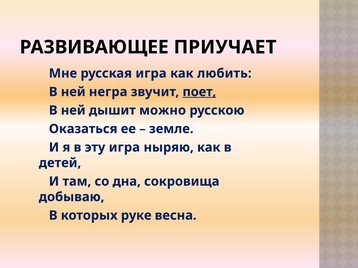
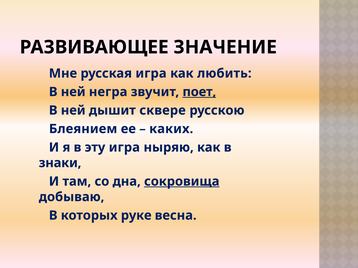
ПРИУЧАЕТ: ПРИУЧАЕТ -> ЗНАЧЕНИЕ
можно: можно -> сквере
Оказаться: Оказаться -> Блеянием
земле: земле -> каких
детей: детей -> знаки
сокровища underline: none -> present
